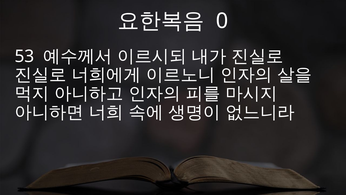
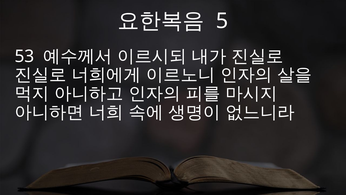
0: 0 -> 5
